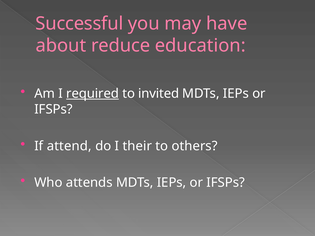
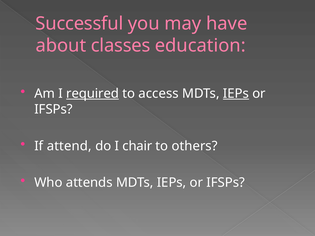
reduce: reduce -> classes
invited: invited -> access
IEPs at (236, 94) underline: none -> present
their: their -> chair
